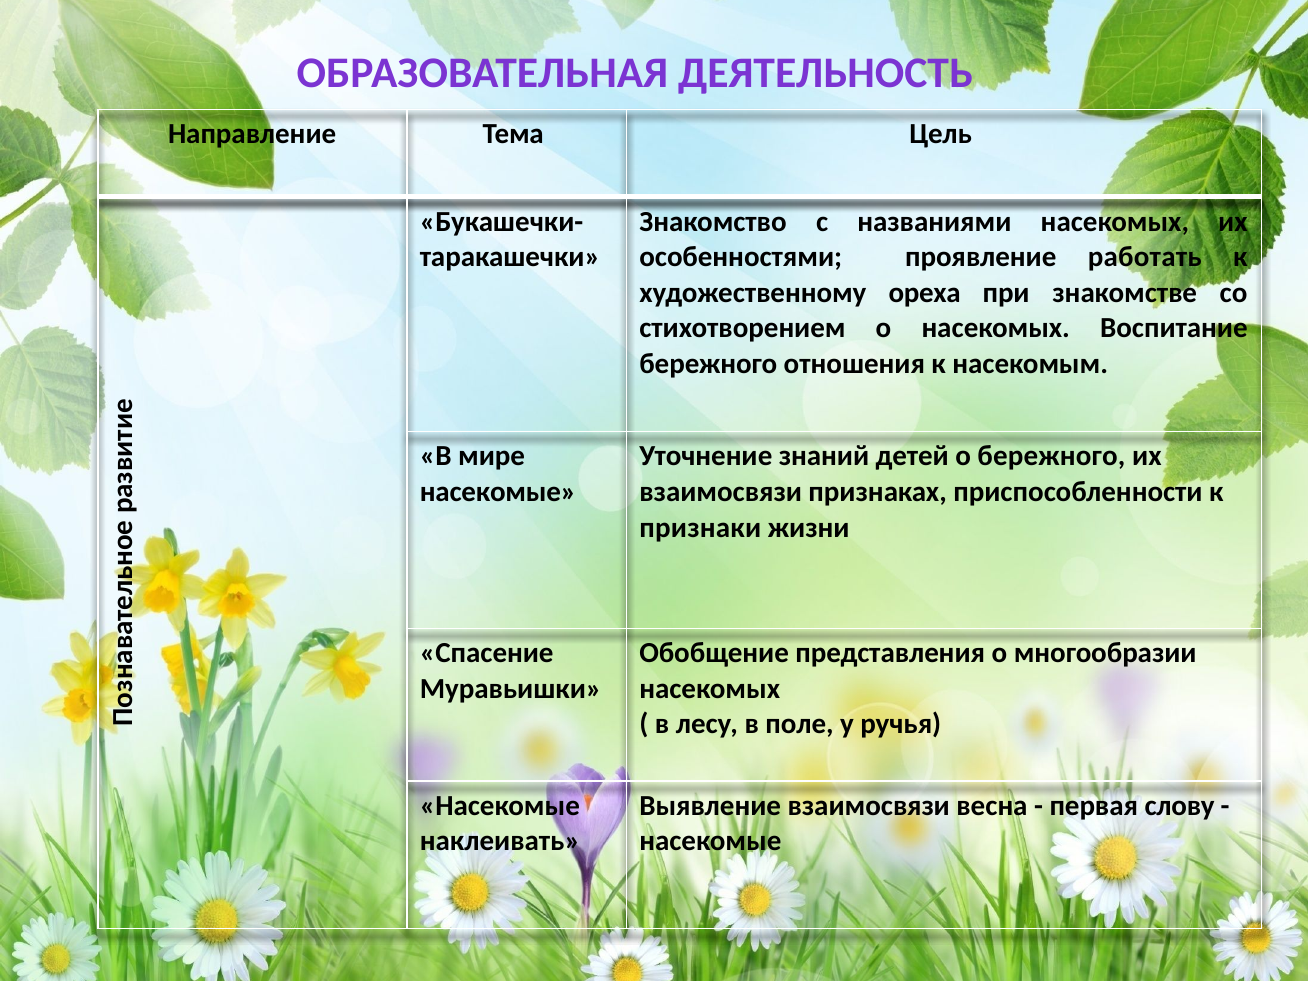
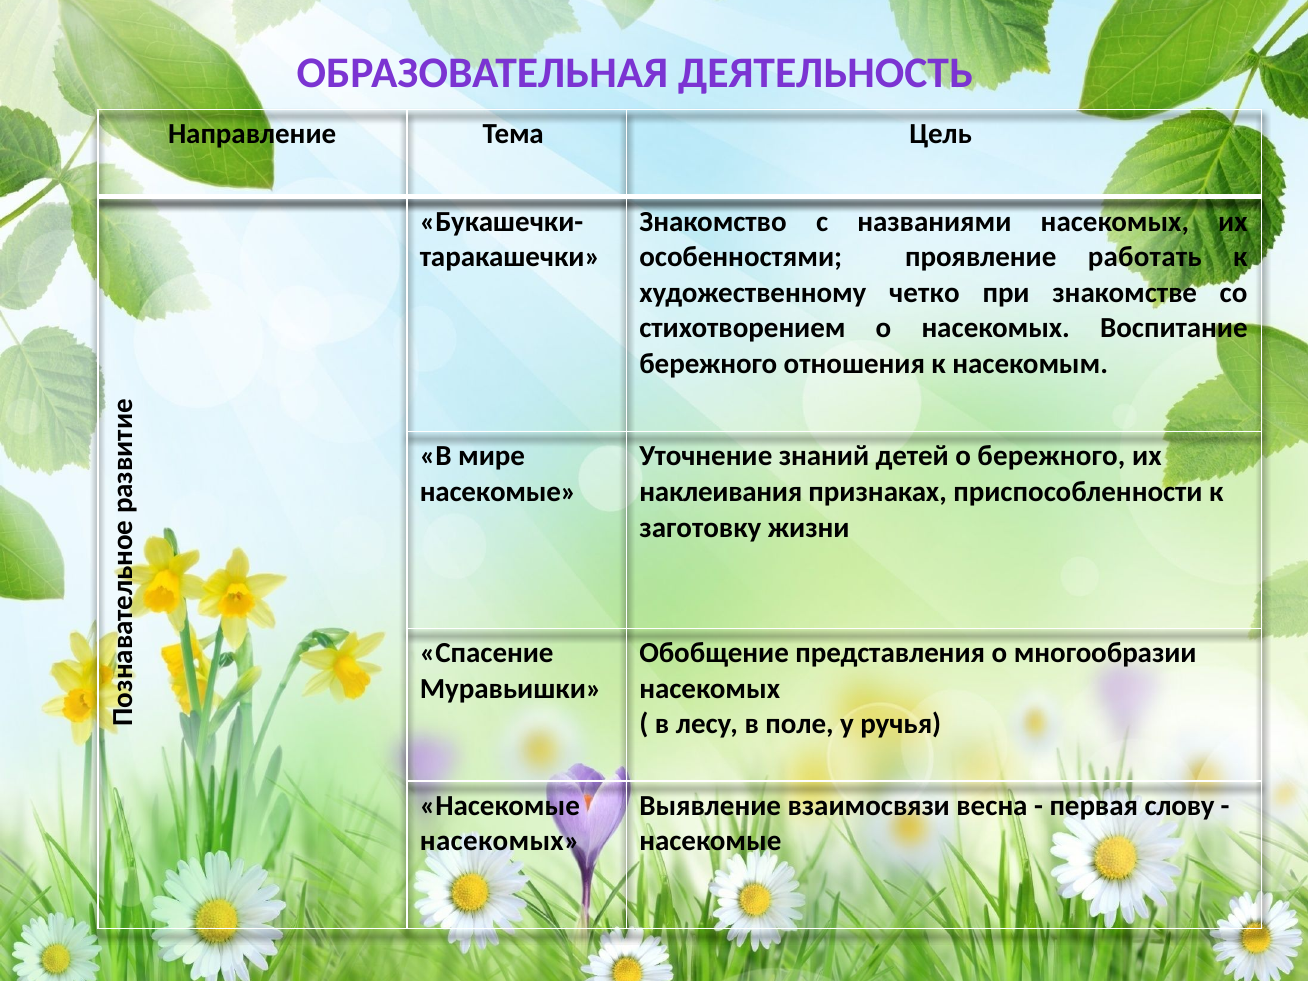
ореха: ореха -> четко
взаимосвязи at (721, 492): взаимосвязи -> наклеивания
признаки: признаки -> заготовку
наклеивать at (500, 841): наклеивать -> насекомых
